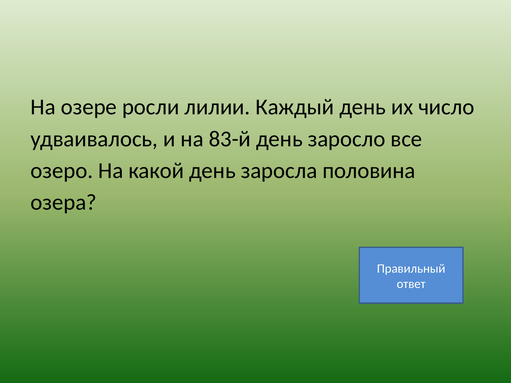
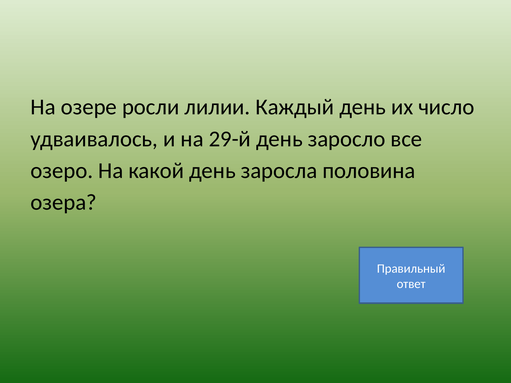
83-й: 83-й -> 29-й
